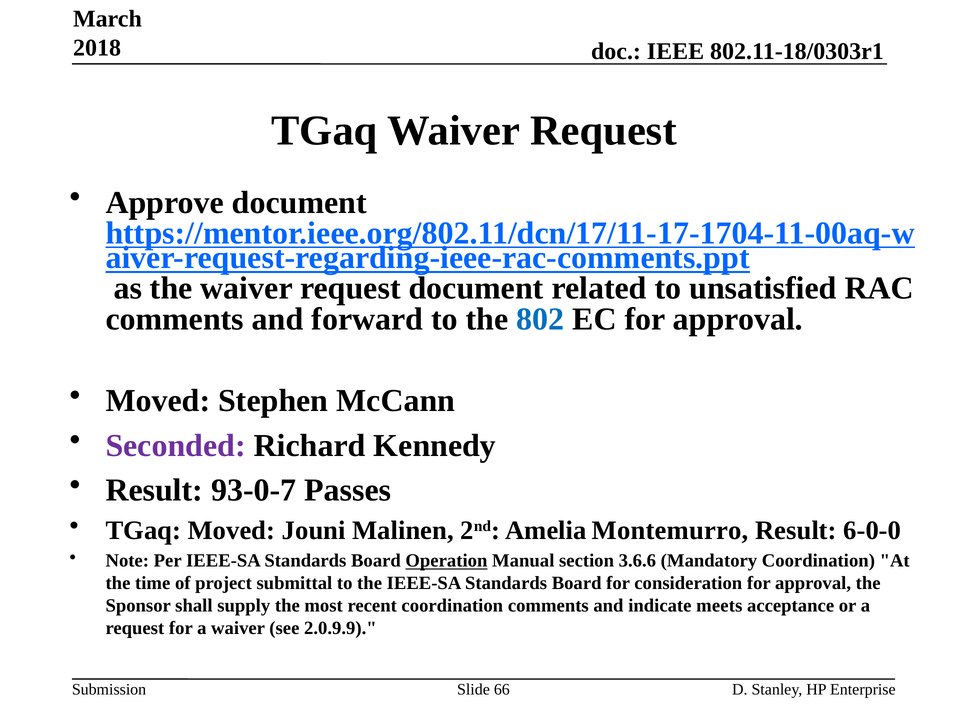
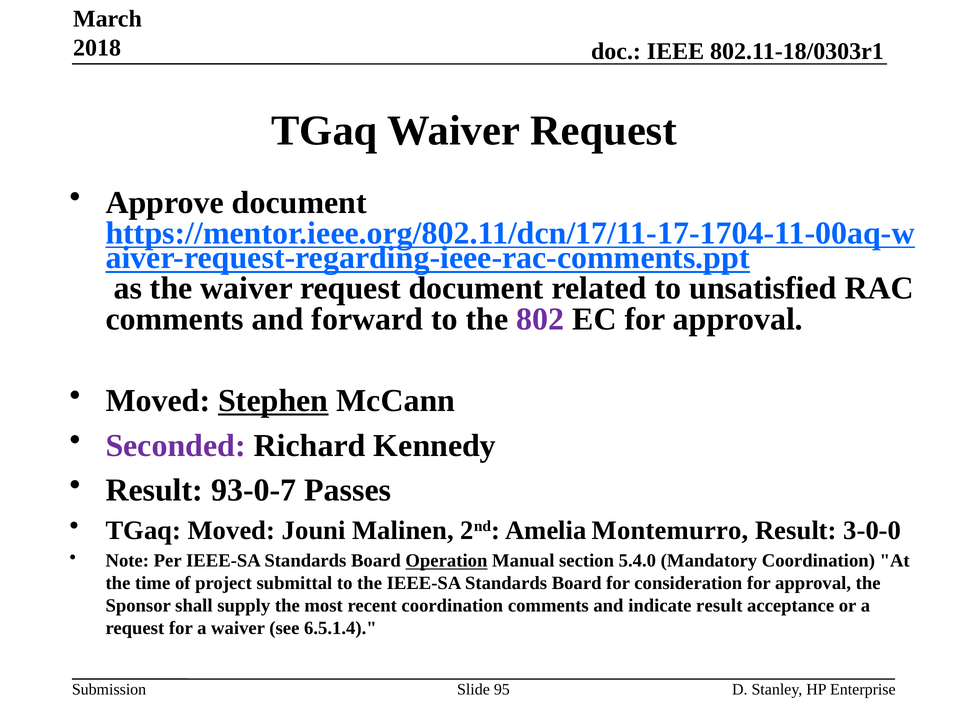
802 colour: blue -> purple
Stephen underline: none -> present
6-0-0: 6-0-0 -> 3-0-0
3.6.6: 3.6.6 -> 5.4.0
indicate meets: meets -> result
2.0.9.9: 2.0.9.9 -> 6.5.1.4
66: 66 -> 95
